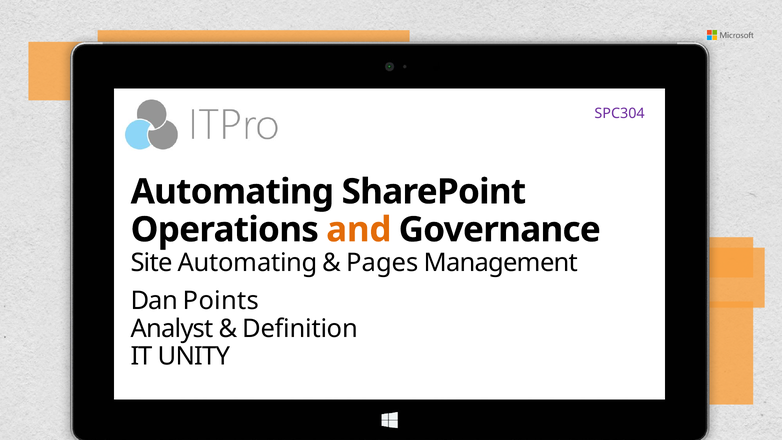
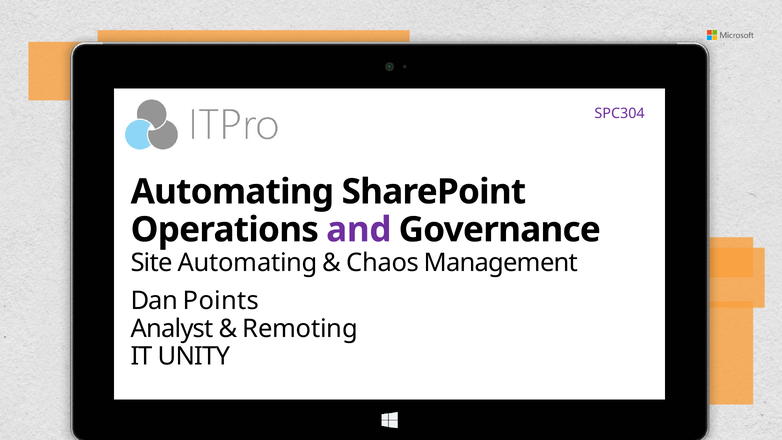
and colour: orange -> purple
Pages: Pages -> Chaos
Definition: Definition -> Remoting
